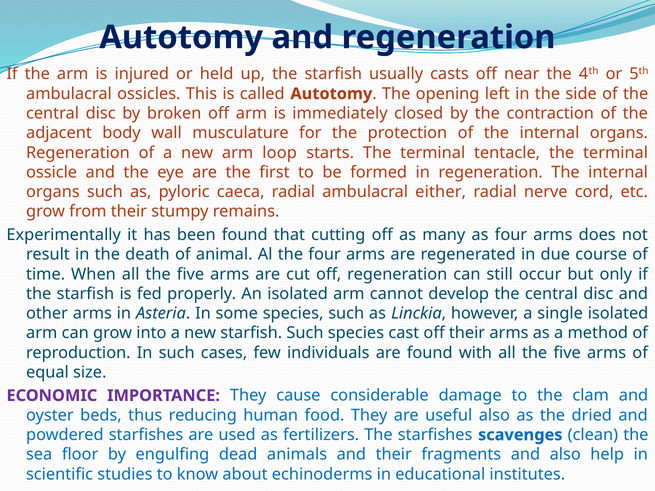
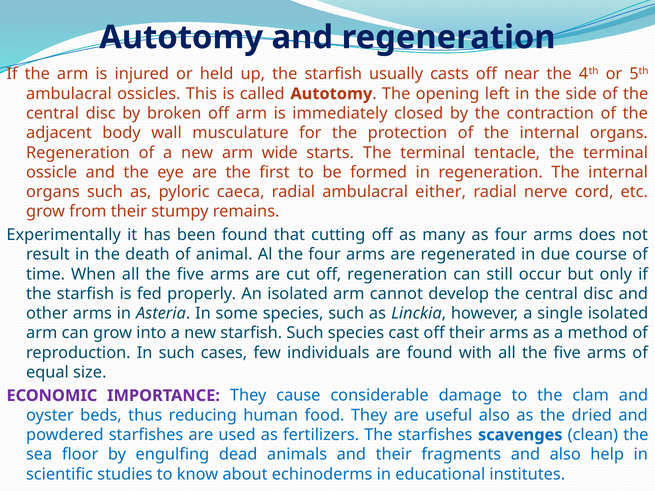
loop: loop -> wide
